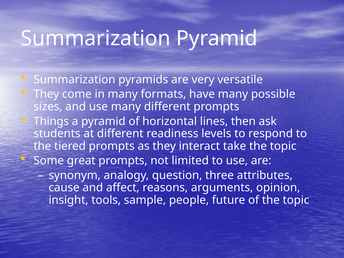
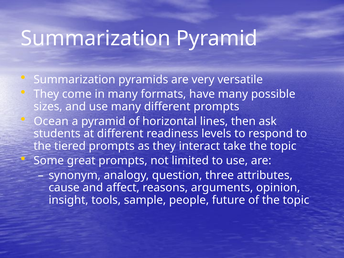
Things: Things -> Ocean
